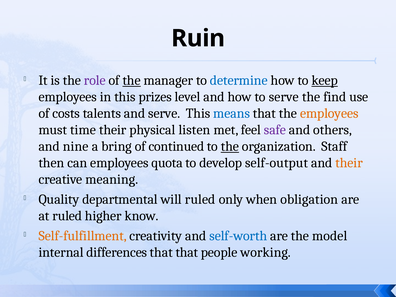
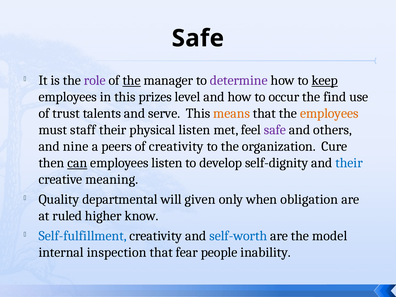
Ruin at (198, 38): Ruin -> Safe
determine colour: blue -> purple
to serve: serve -> occur
costs: costs -> trust
means colour: blue -> orange
time: time -> staff
bring: bring -> peers
of continued: continued -> creativity
the at (230, 146) underline: present -> none
Staff: Staff -> Cure
can underline: none -> present
employees quota: quota -> listen
self-output: self-output -> self-dignity
their at (349, 163) colour: orange -> blue
will ruled: ruled -> given
Self-fulfillment colour: orange -> blue
differences: differences -> inspection
that that: that -> fear
working: working -> inability
